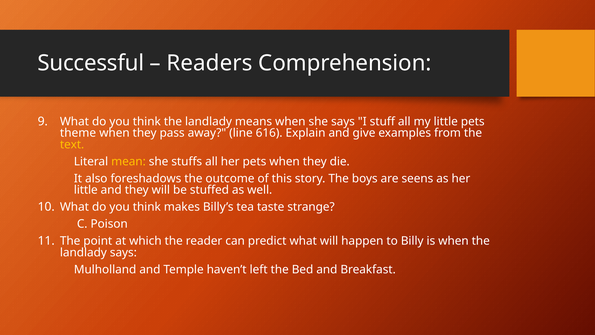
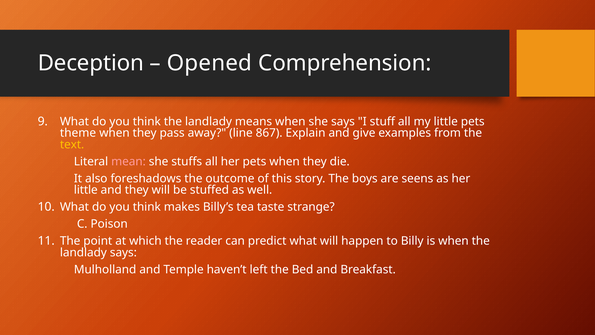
Successful: Successful -> Deception
Readers: Readers -> Opened
616: 616 -> 867
mean colour: yellow -> pink
